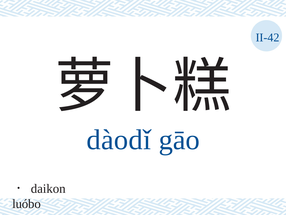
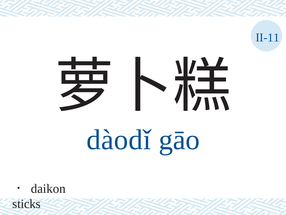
II-42: II-42 -> II-11
luóbo: luóbo -> sticks
